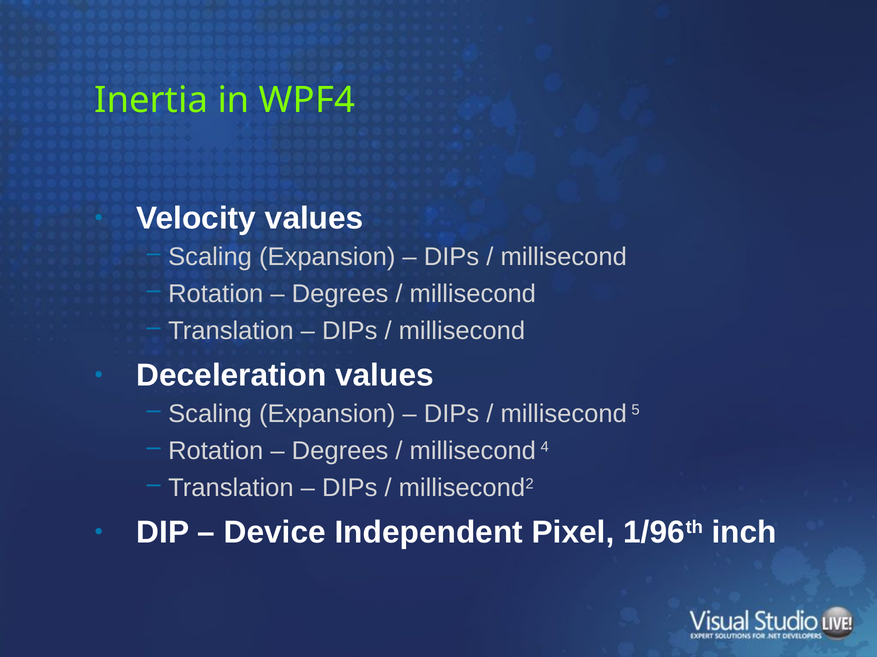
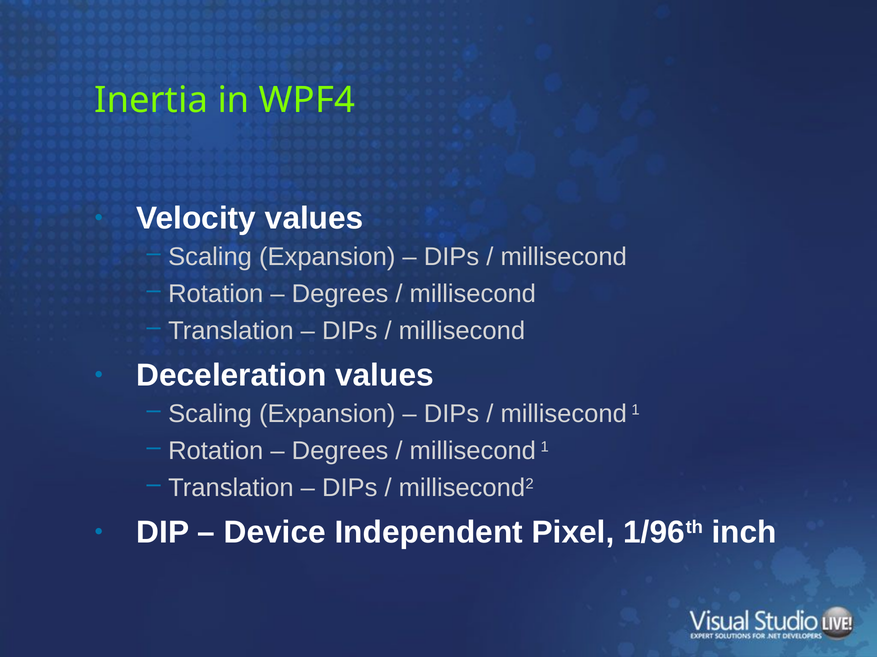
5 at (636, 410): 5 -> 1
4 at (545, 447): 4 -> 1
